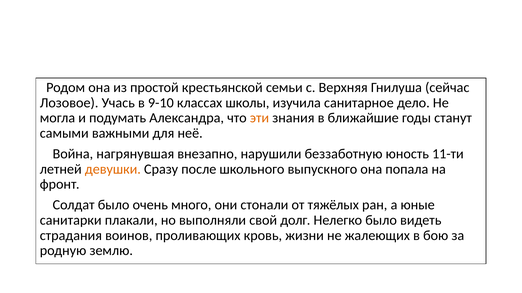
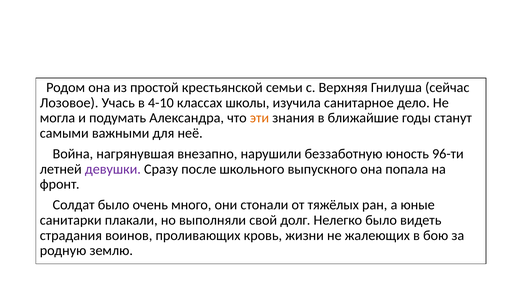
9-10: 9-10 -> 4-10
11-ти: 11-ти -> 96-ти
девушки colour: orange -> purple
